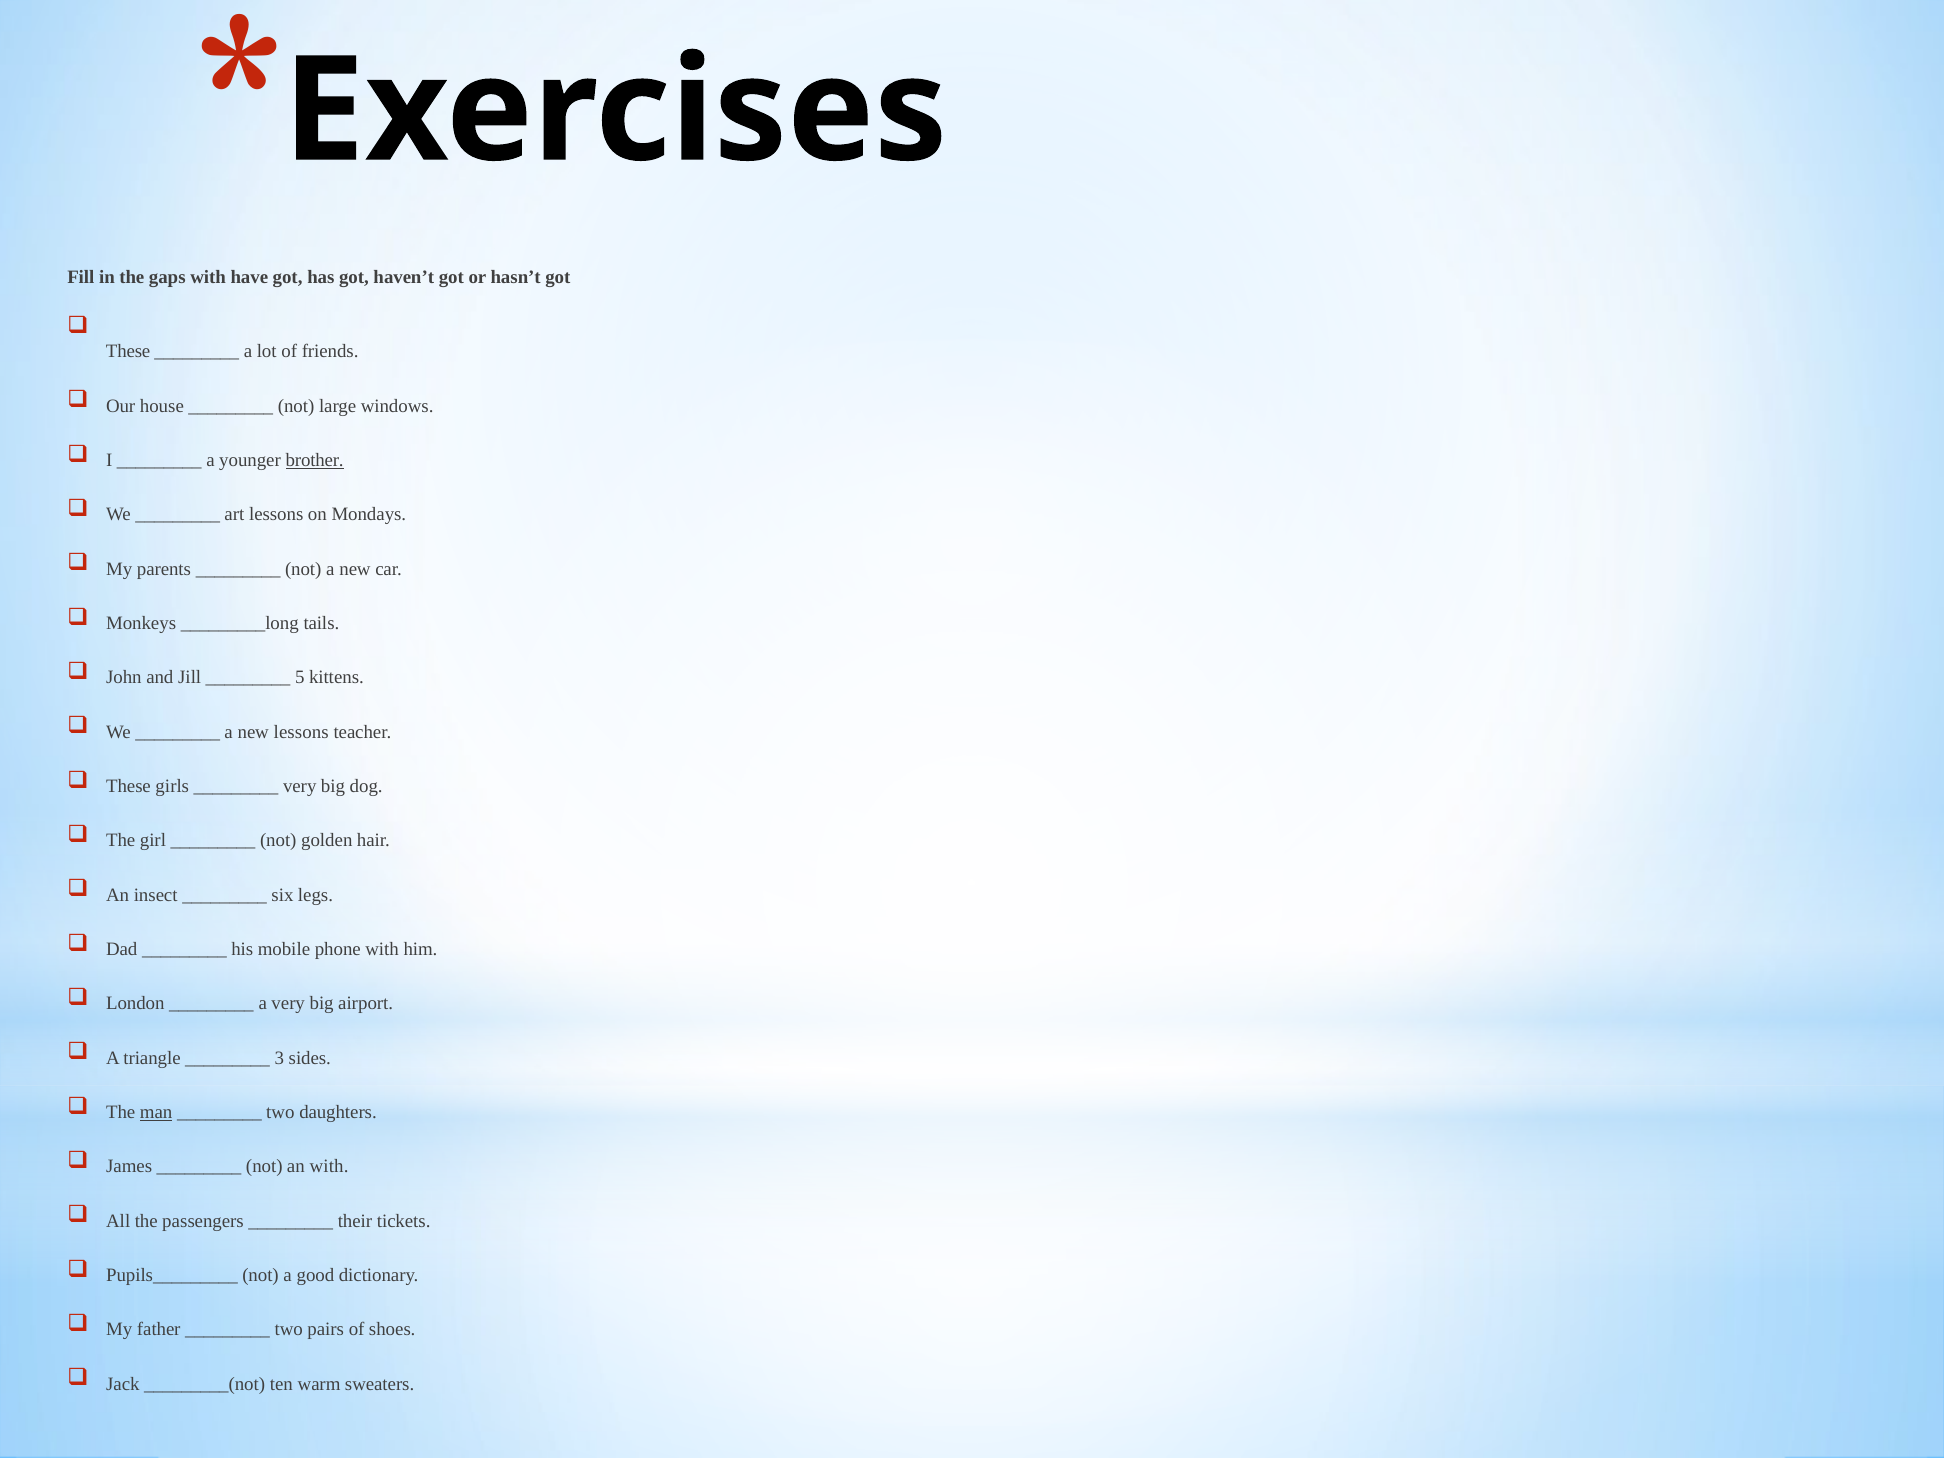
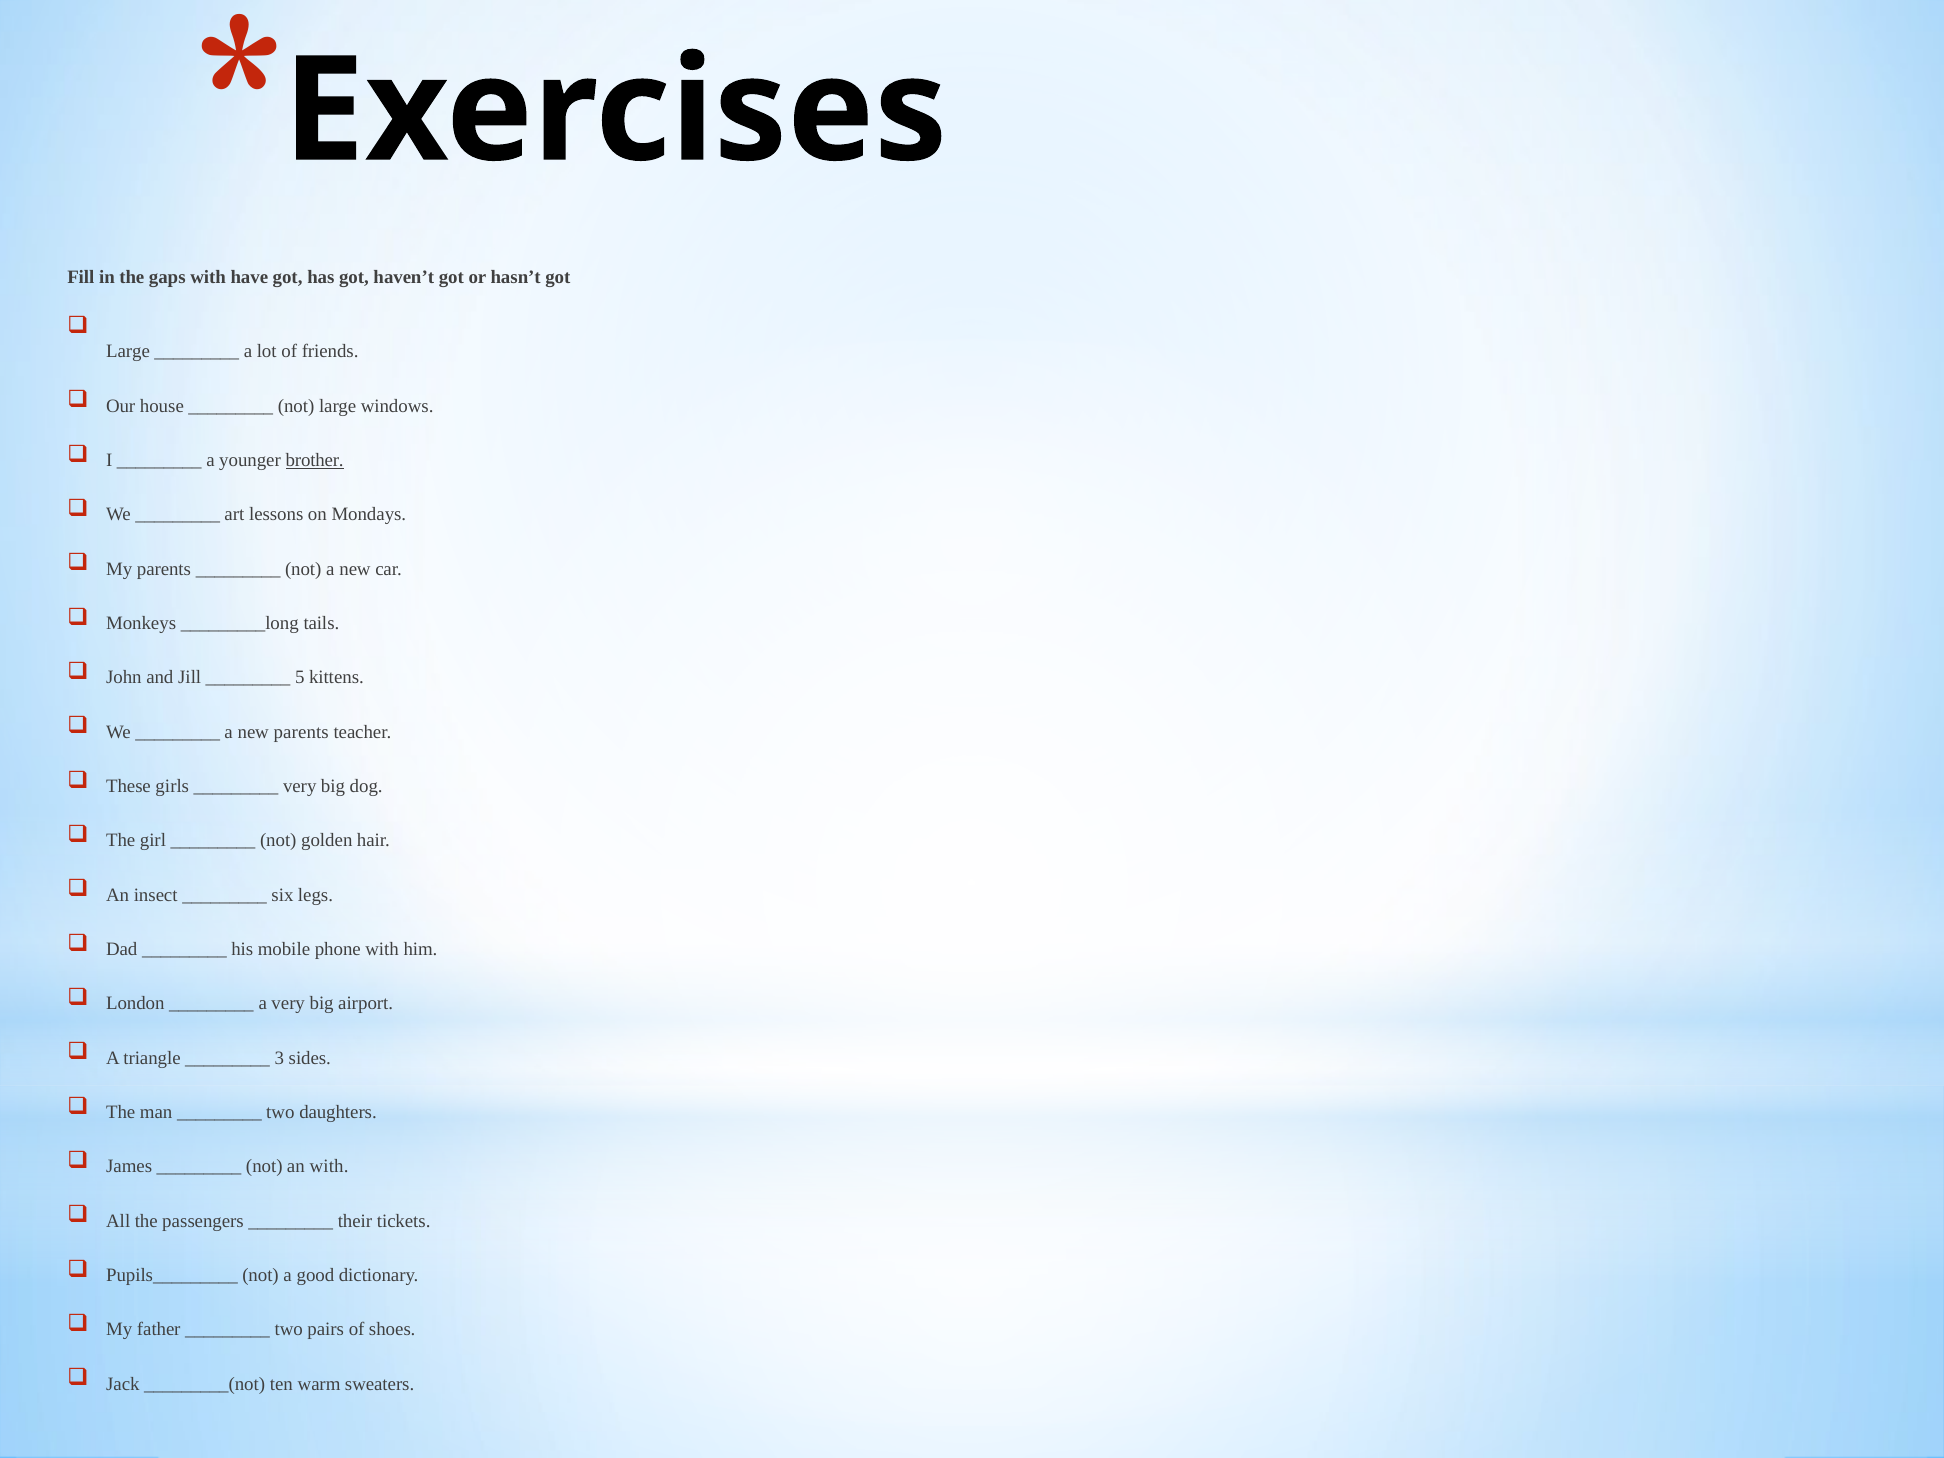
These at (128, 351): These -> Large
new lessons: lessons -> parents
man underline: present -> none
